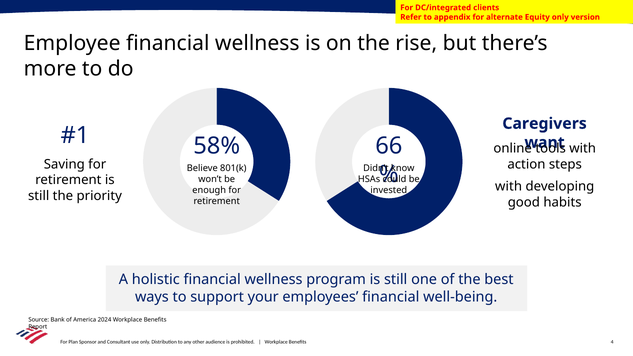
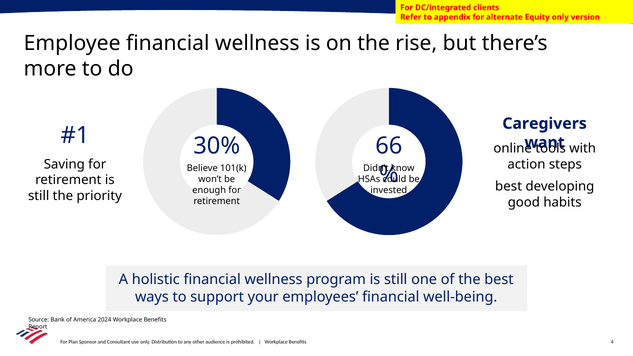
58%: 58% -> 30%
801(k: 801(k -> 101(k
with at (509, 186): with -> best
